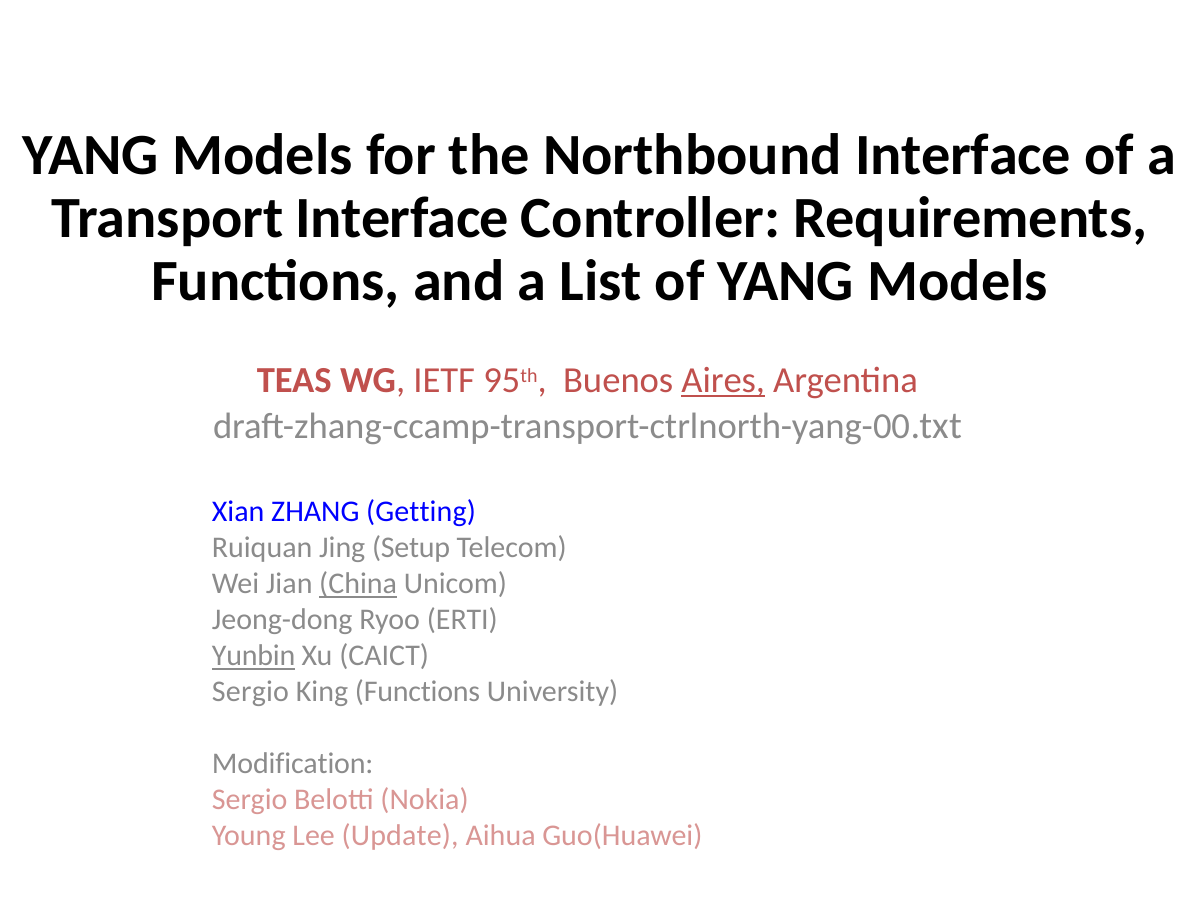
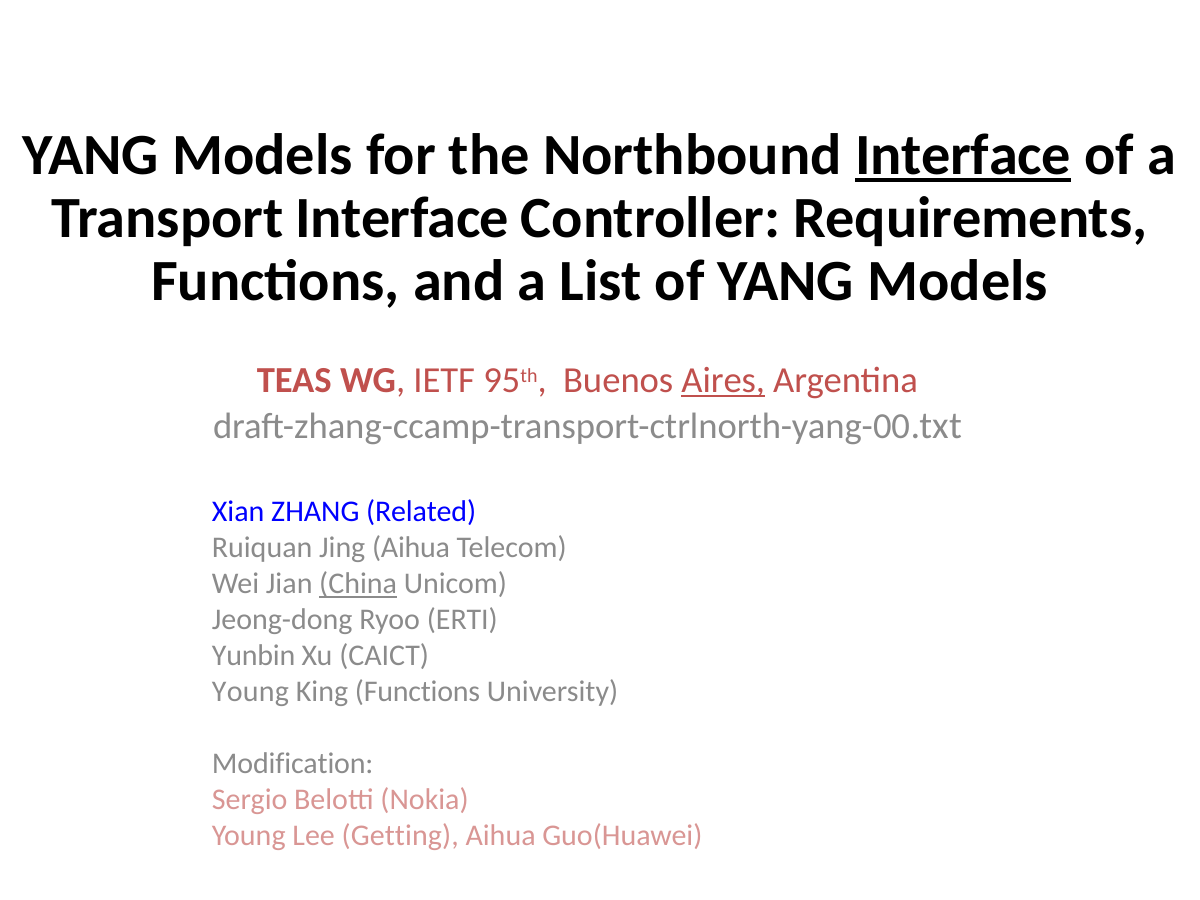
Interface at (963, 155) underline: none -> present
Getting: Getting -> Related
Jing Setup: Setup -> Aihua
Yunbin underline: present -> none
Sergio at (250, 692): Sergio -> Young
Update: Update -> Getting
